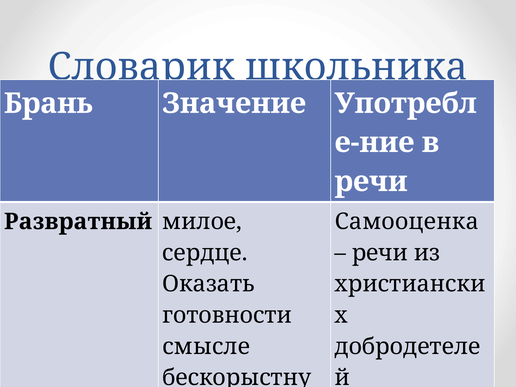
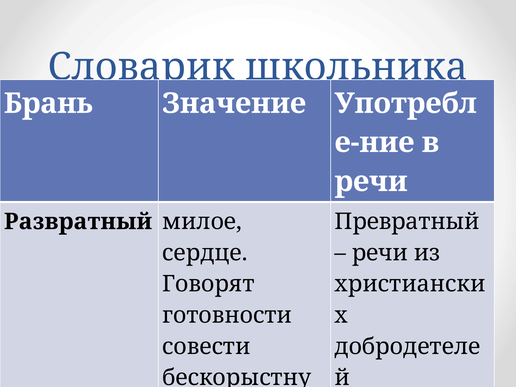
Самооценка: Самооценка -> Превратный
Оказать: Оказать -> Говорят
смысле: смысле -> совести
